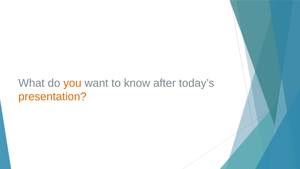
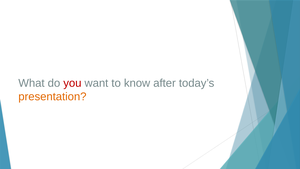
you colour: orange -> red
